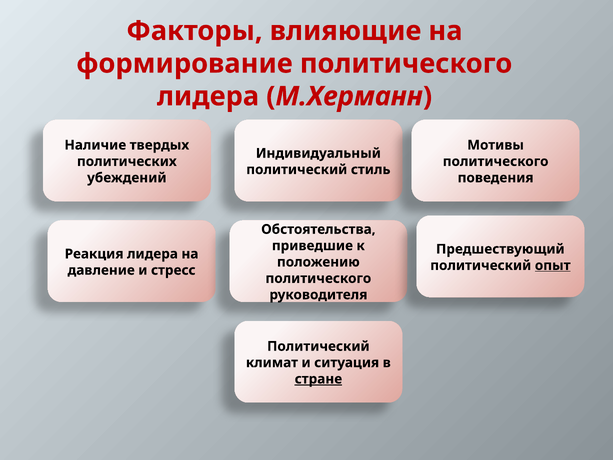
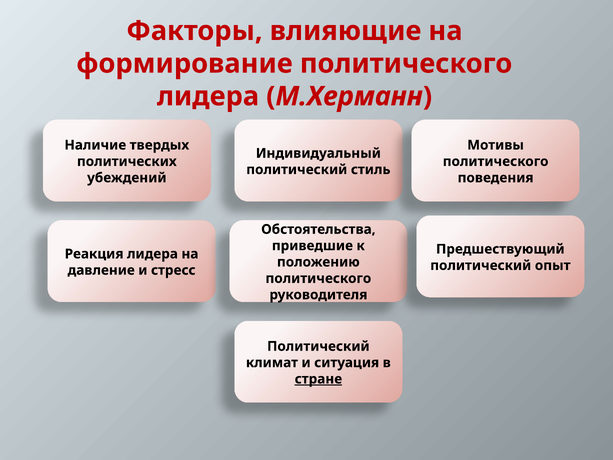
опыт underline: present -> none
